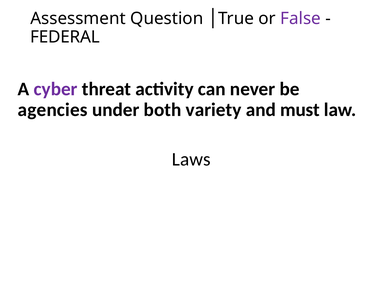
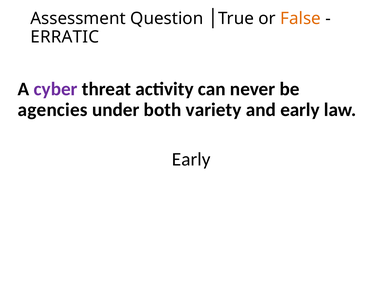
False colour: purple -> orange
FEDERAL: FEDERAL -> ERRATIC
and must: must -> early
Laws at (191, 159): Laws -> Early
